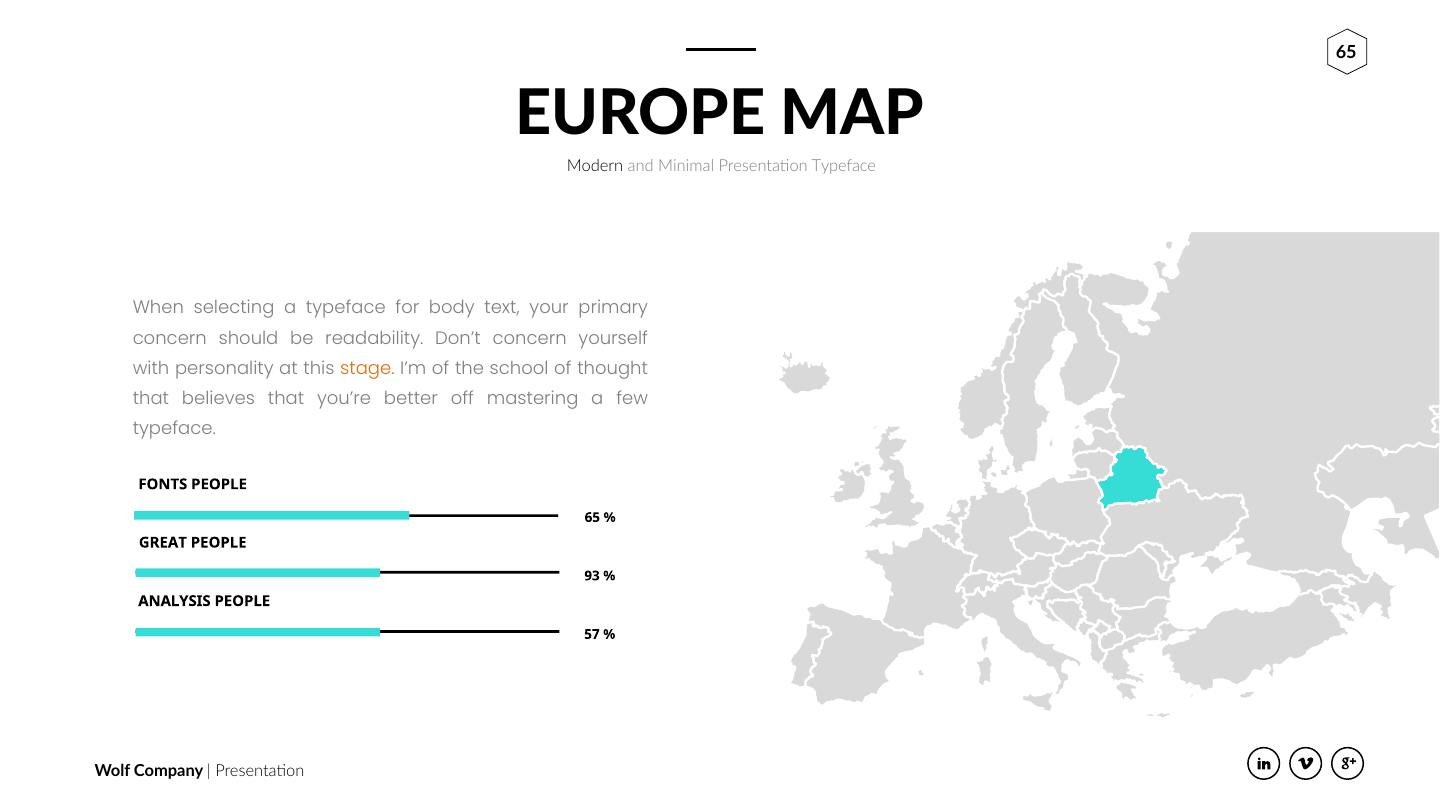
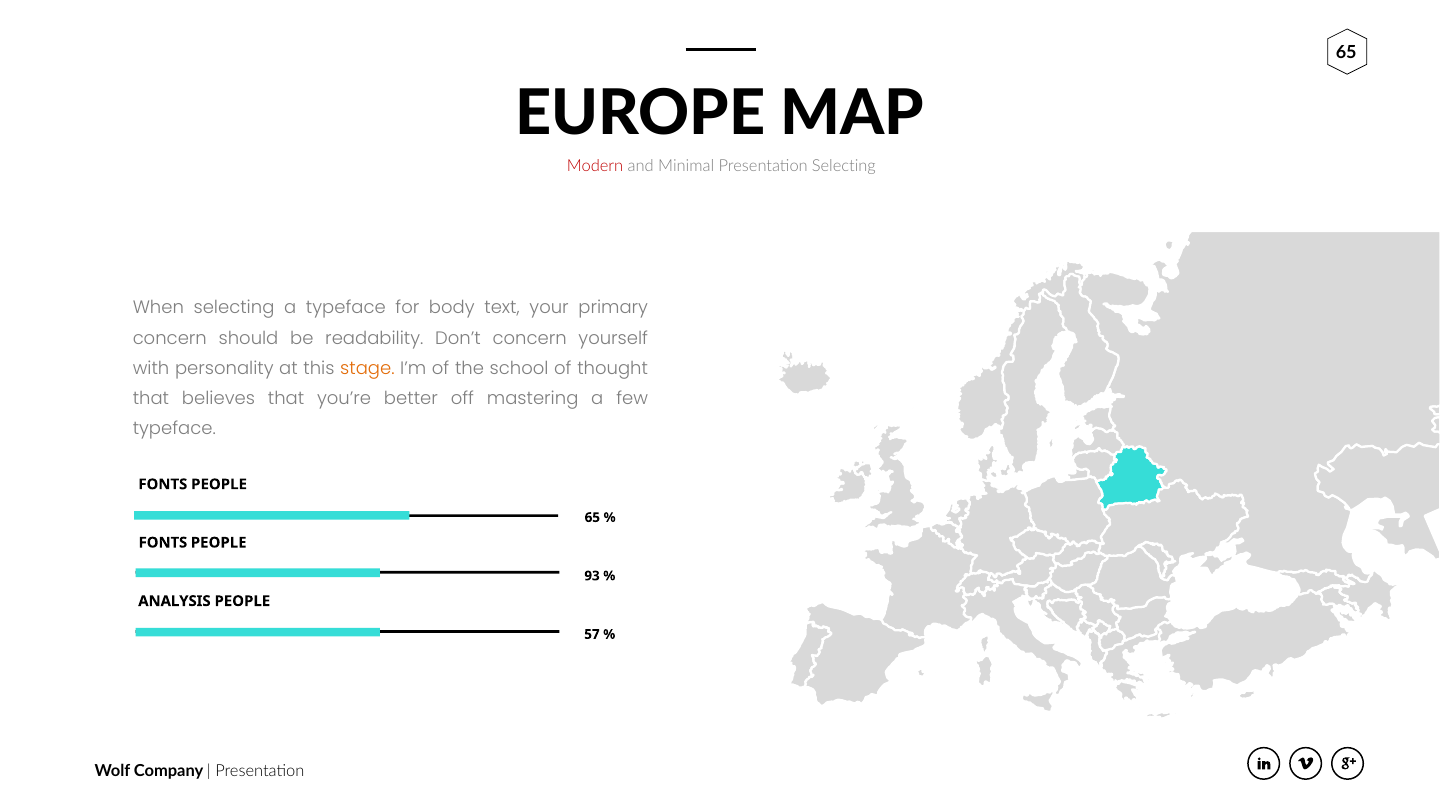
Modern colour: black -> red
Presentation Typeface: Typeface -> Selecting
GREAT at (163, 543): GREAT -> FONTS
